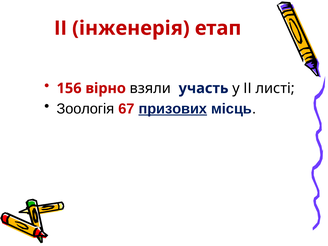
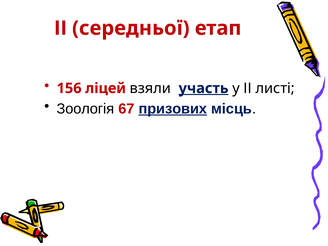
інженерія: інженерія -> середньої
вірно: вірно -> ліцей
участь underline: none -> present
